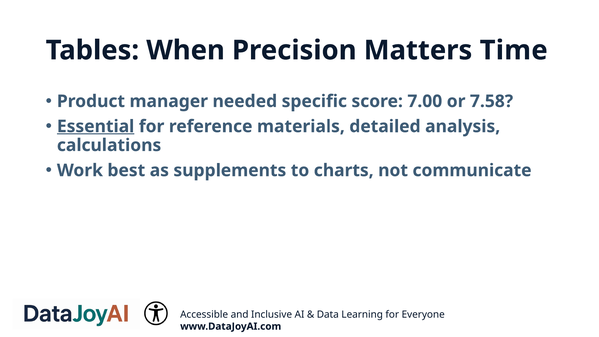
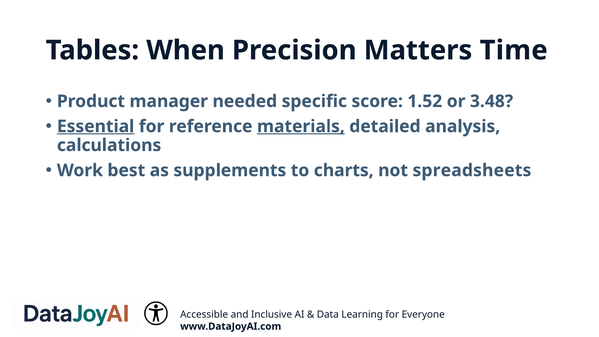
7.00: 7.00 -> 1.52
7.58: 7.58 -> 3.48
materials underline: none -> present
communicate: communicate -> spreadsheets
